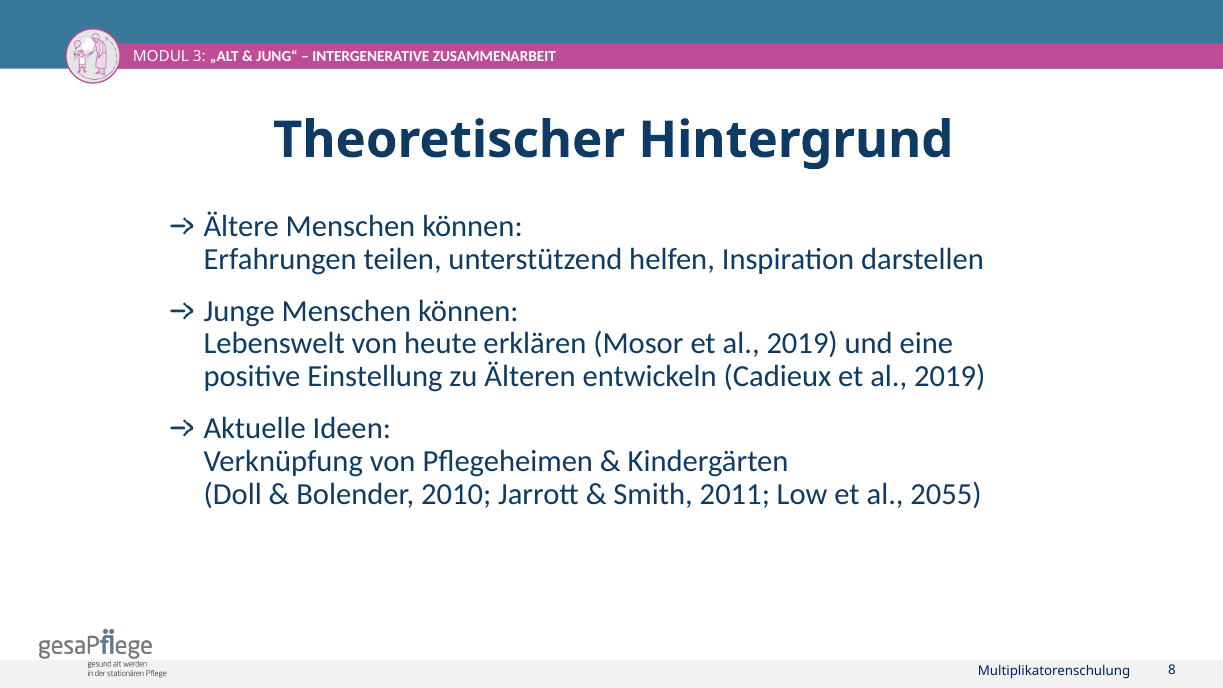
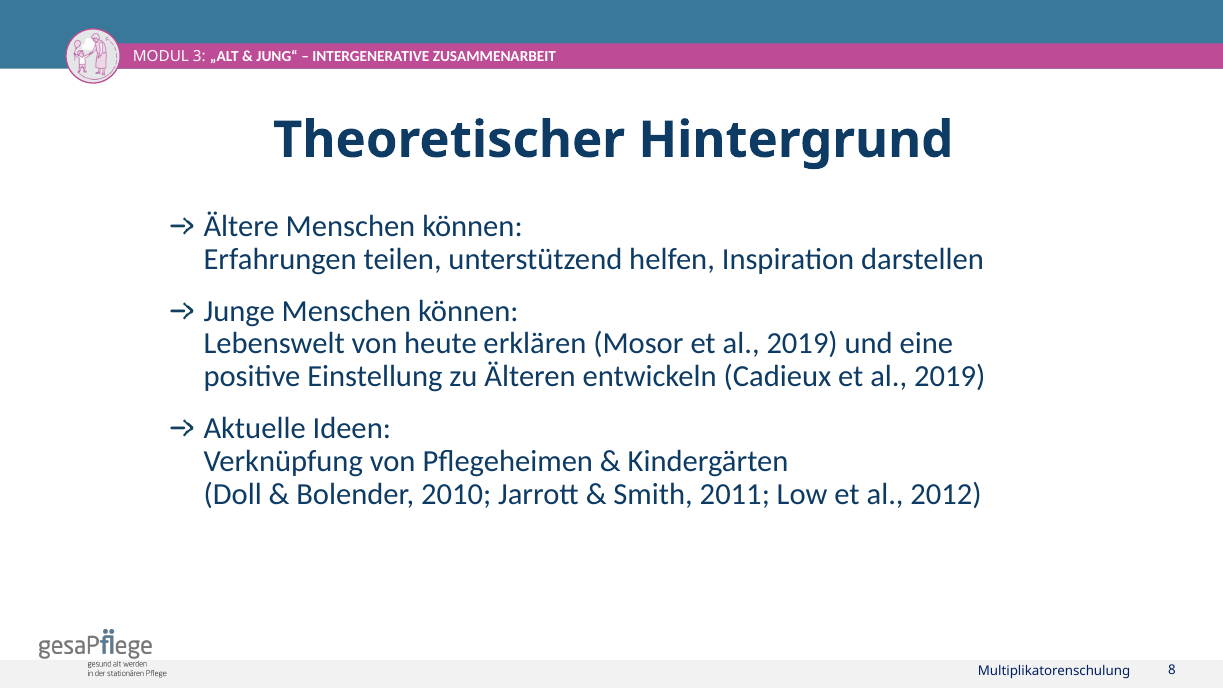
2055: 2055 -> 2012
